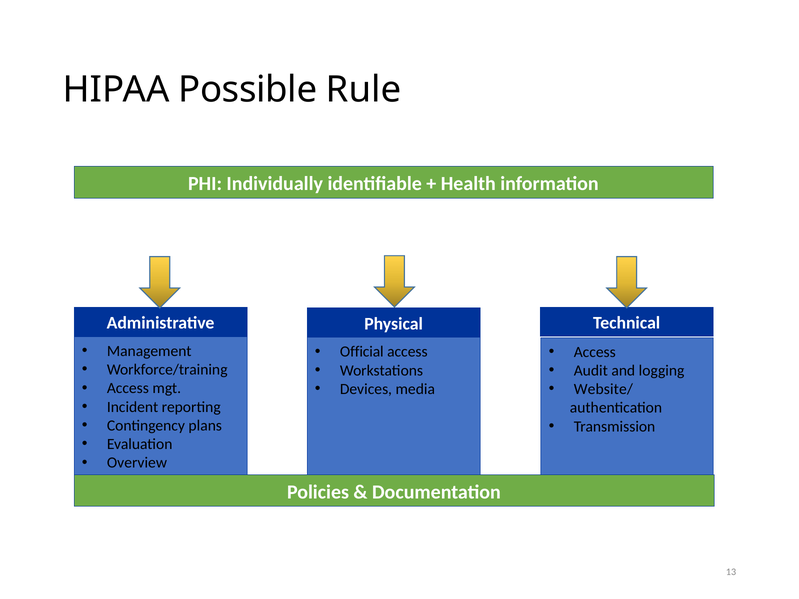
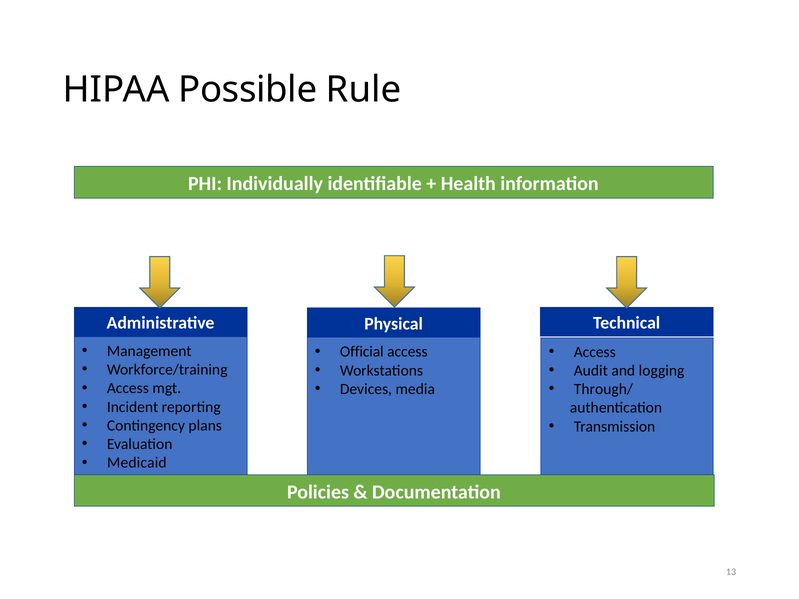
Website/: Website/ -> Through/
Overview: Overview -> Medicaid
